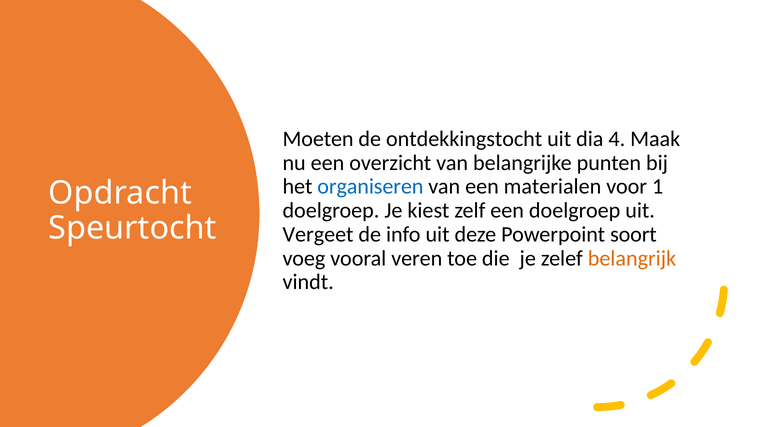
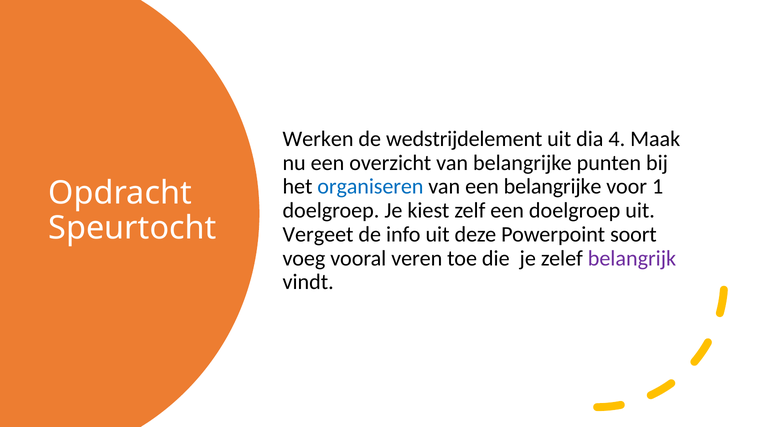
Moeten: Moeten -> Werken
ontdekkingstocht: ontdekkingstocht -> wedstrijdelement
een materialen: materialen -> belangrijke
belangrijk colour: orange -> purple
